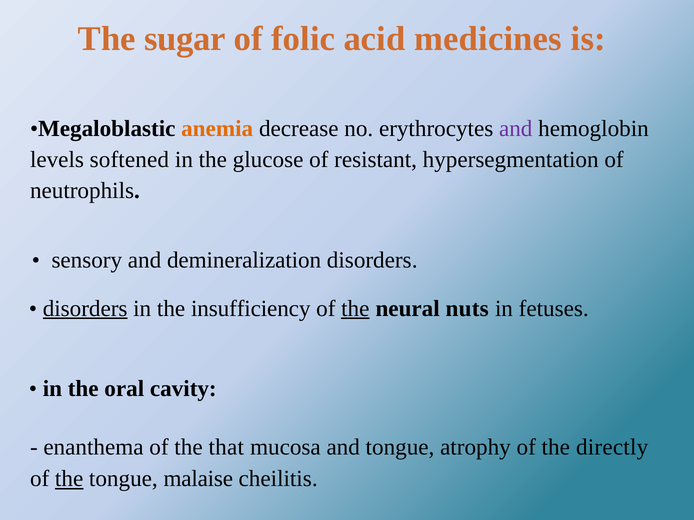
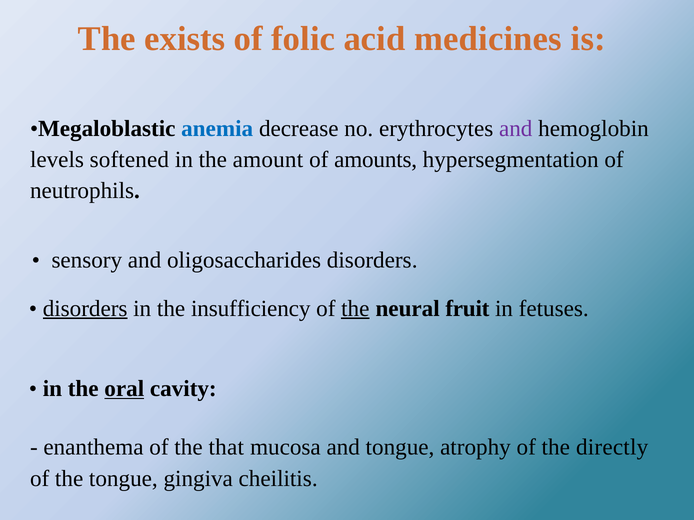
sugar: sugar -> exists
anemia colour: orange -> blue
glucose: glucose -> amount
resistant: resistant -> amounts
demineralization: demineralization -> oligosaccharides
nuts: nuts -> fruit
oral underline: none -> present
the at (69, 479) underline: present -> none
malaise: malaise -> gingiva
